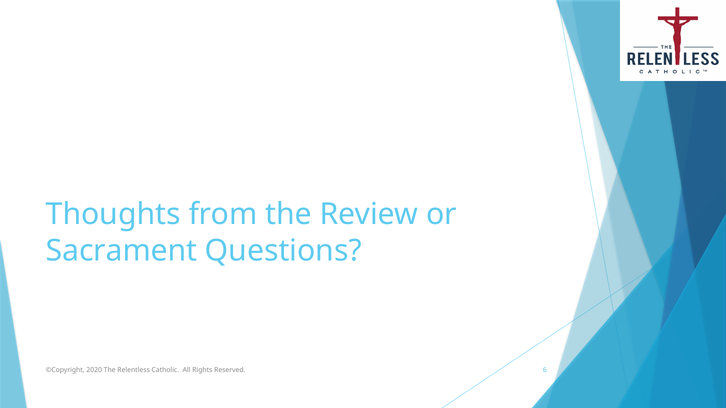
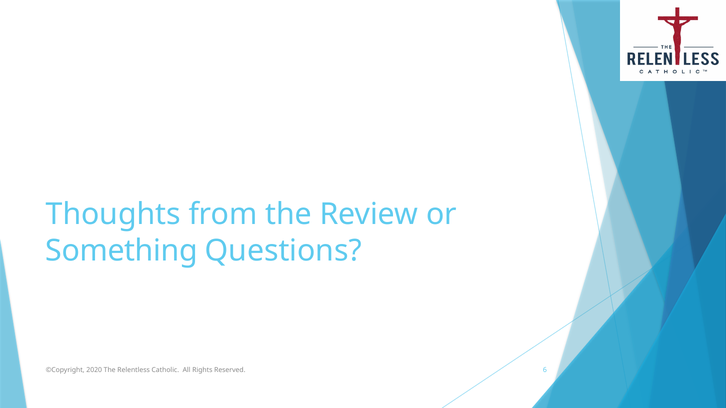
Sacrament: Sacrament -> Something
